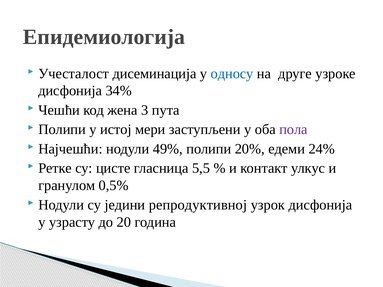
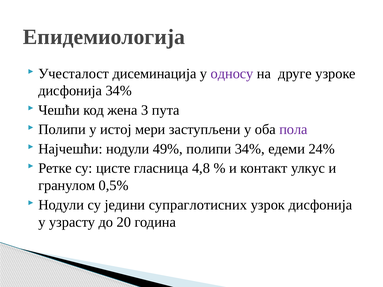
односу colour: blue -> purple
полипи 20%: 20% -> 34%
5,5: 5,5 -> 4,8
репродуктивној: репродуктивној -> супраглотисних
